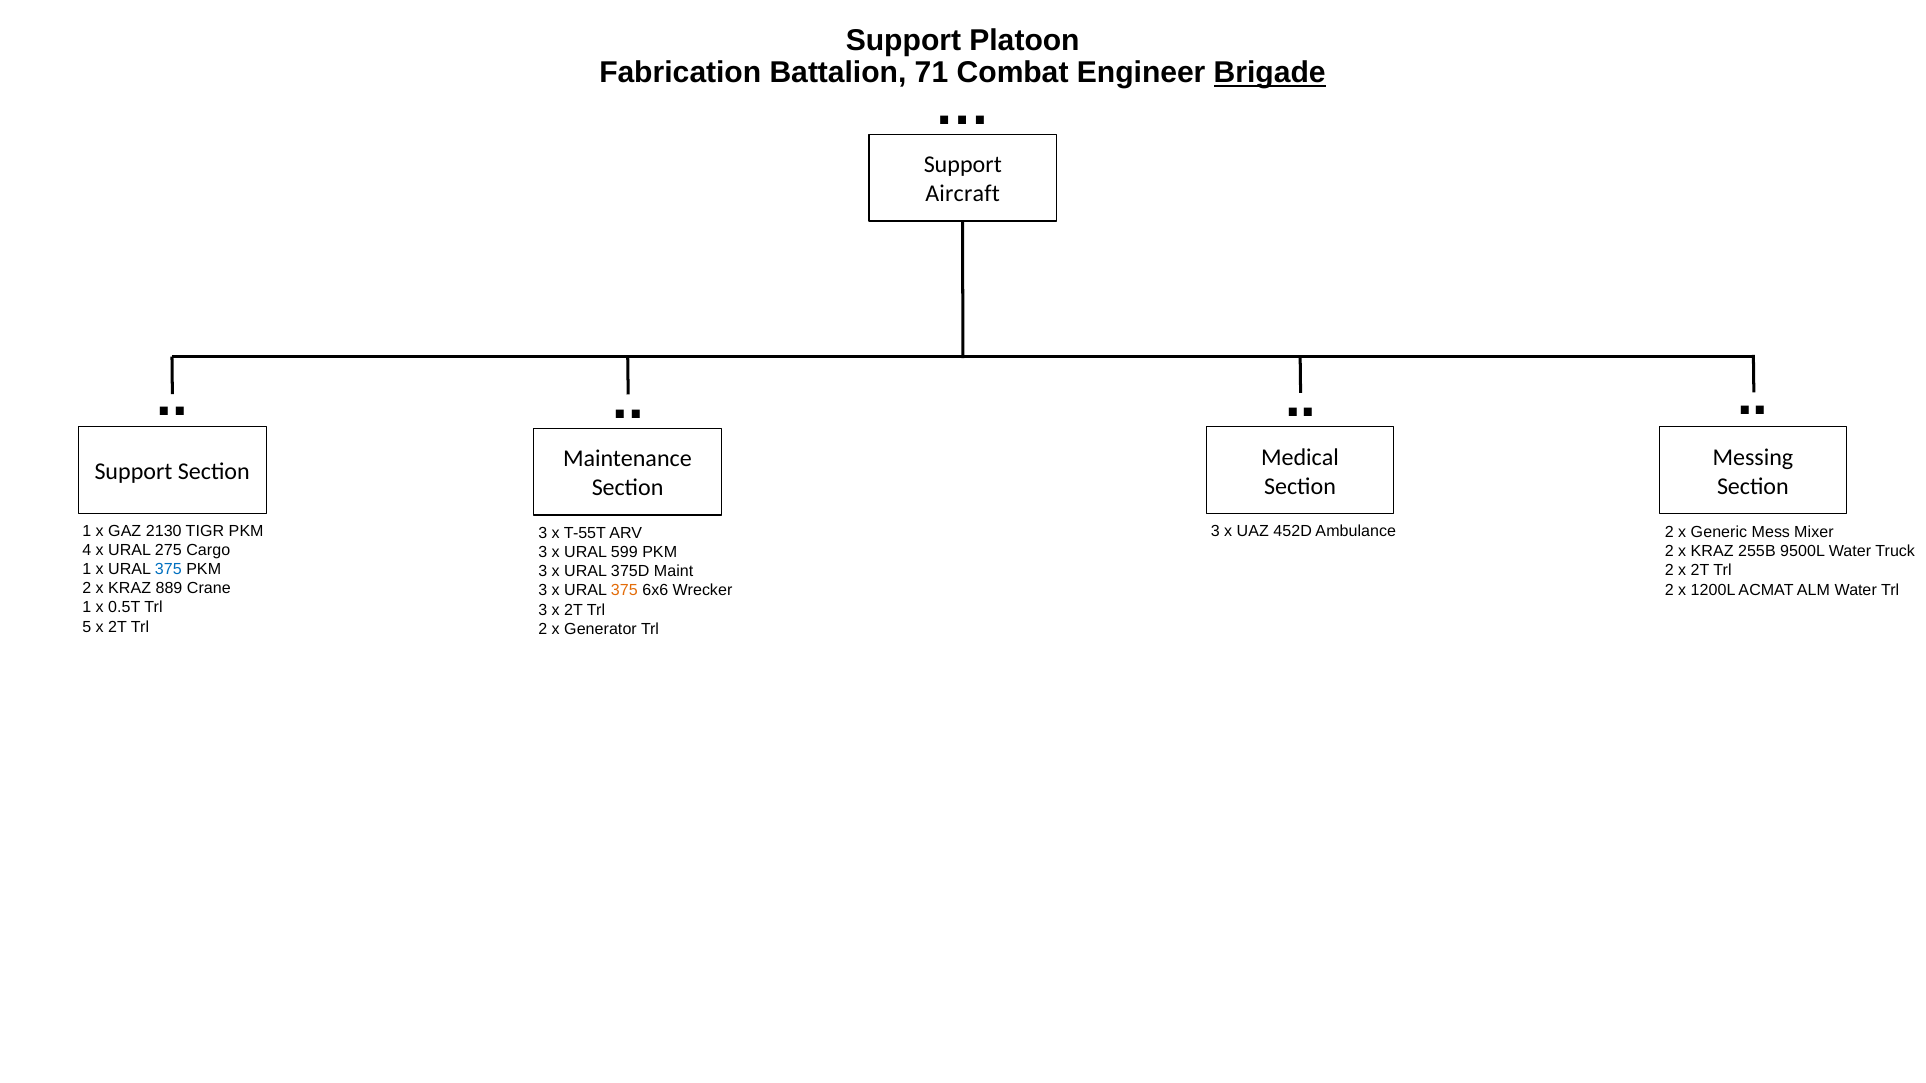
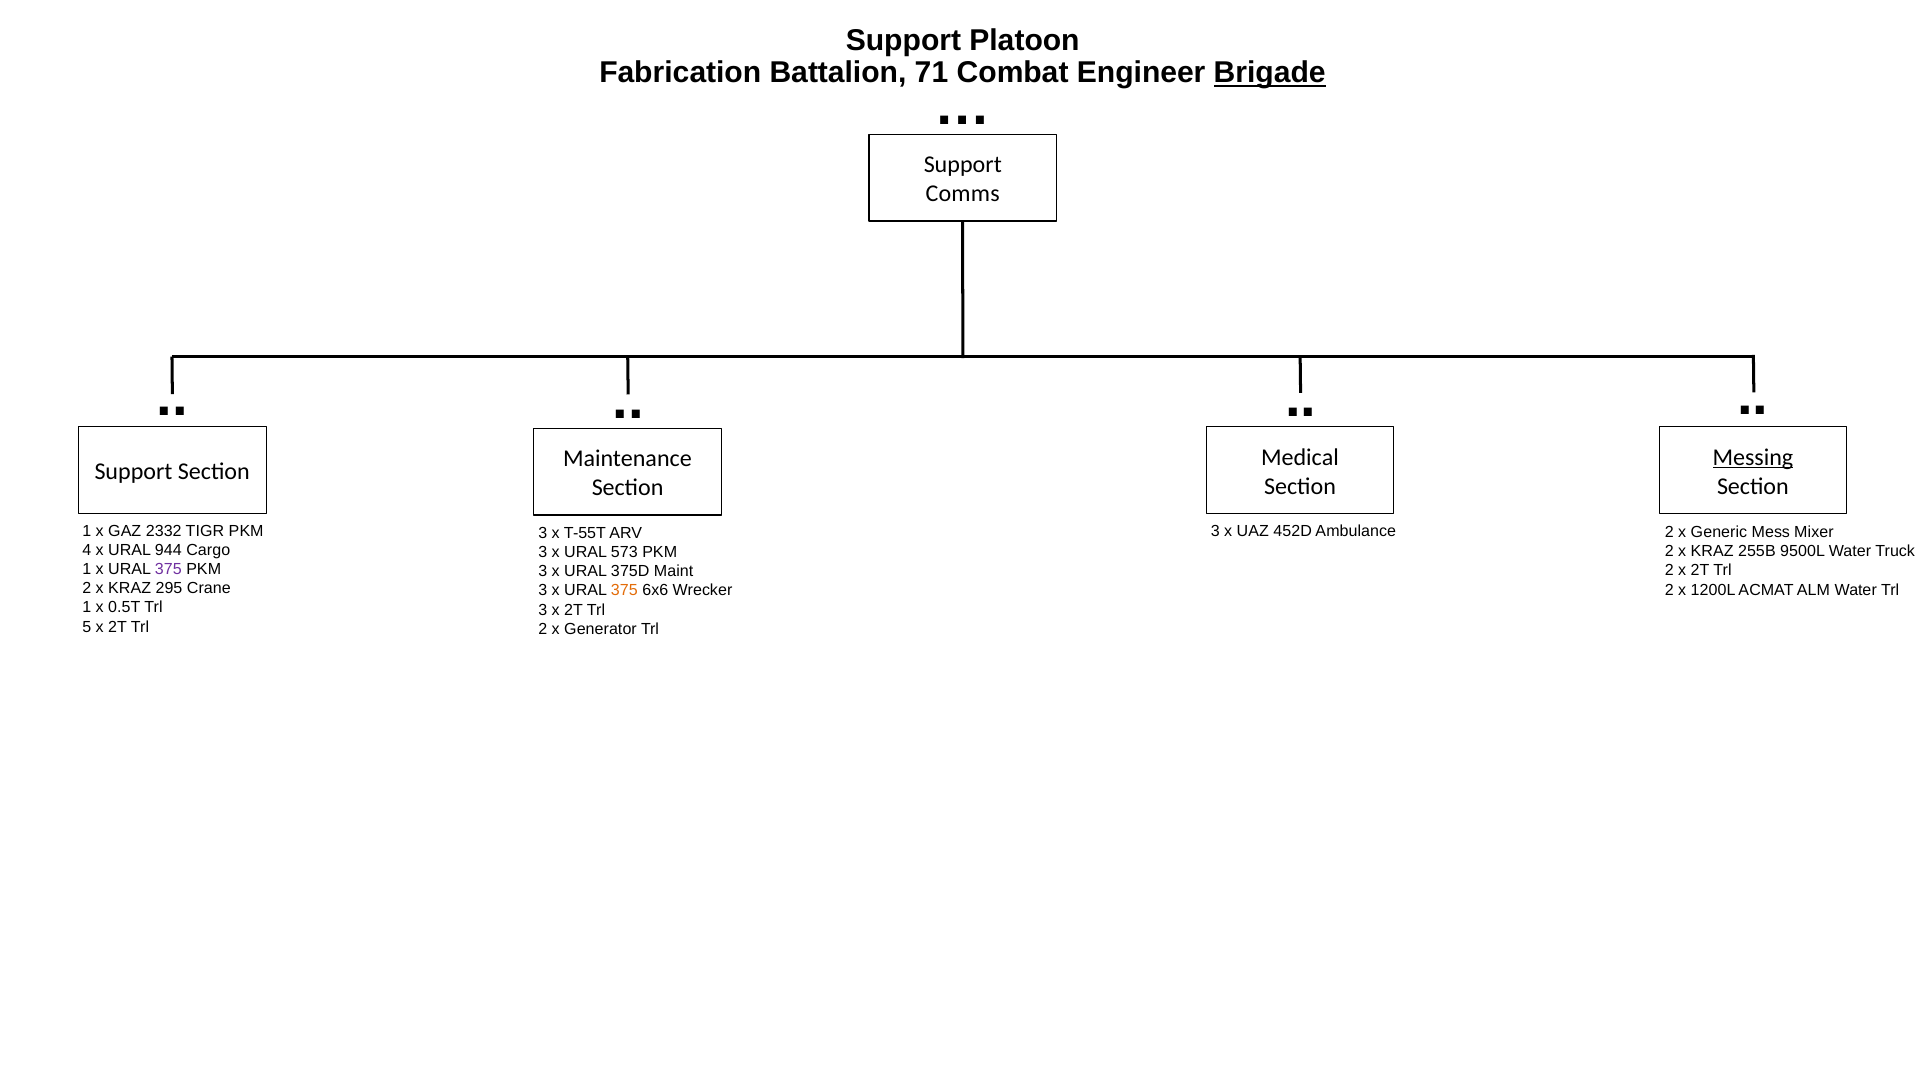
Aircraft: Aircraft -> Comms
Messing underline: none -> present
2130: 2130 -> 2332
275: 275 -> 944
599: 599 -> 573
375 at (168, 569) colour: blue -> purple
889: 889 -> 295
